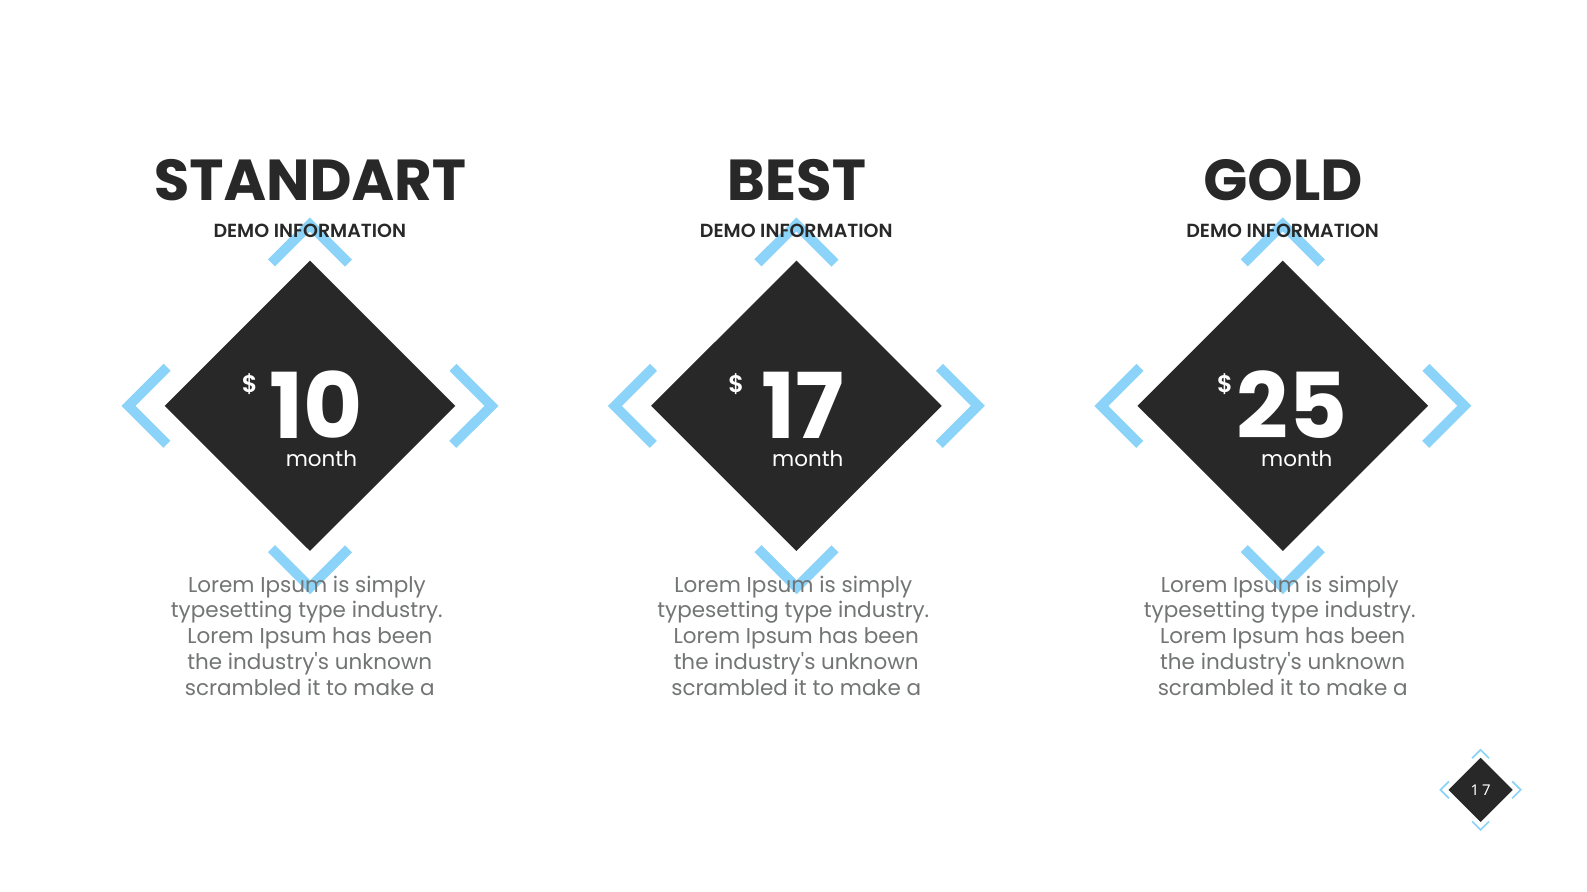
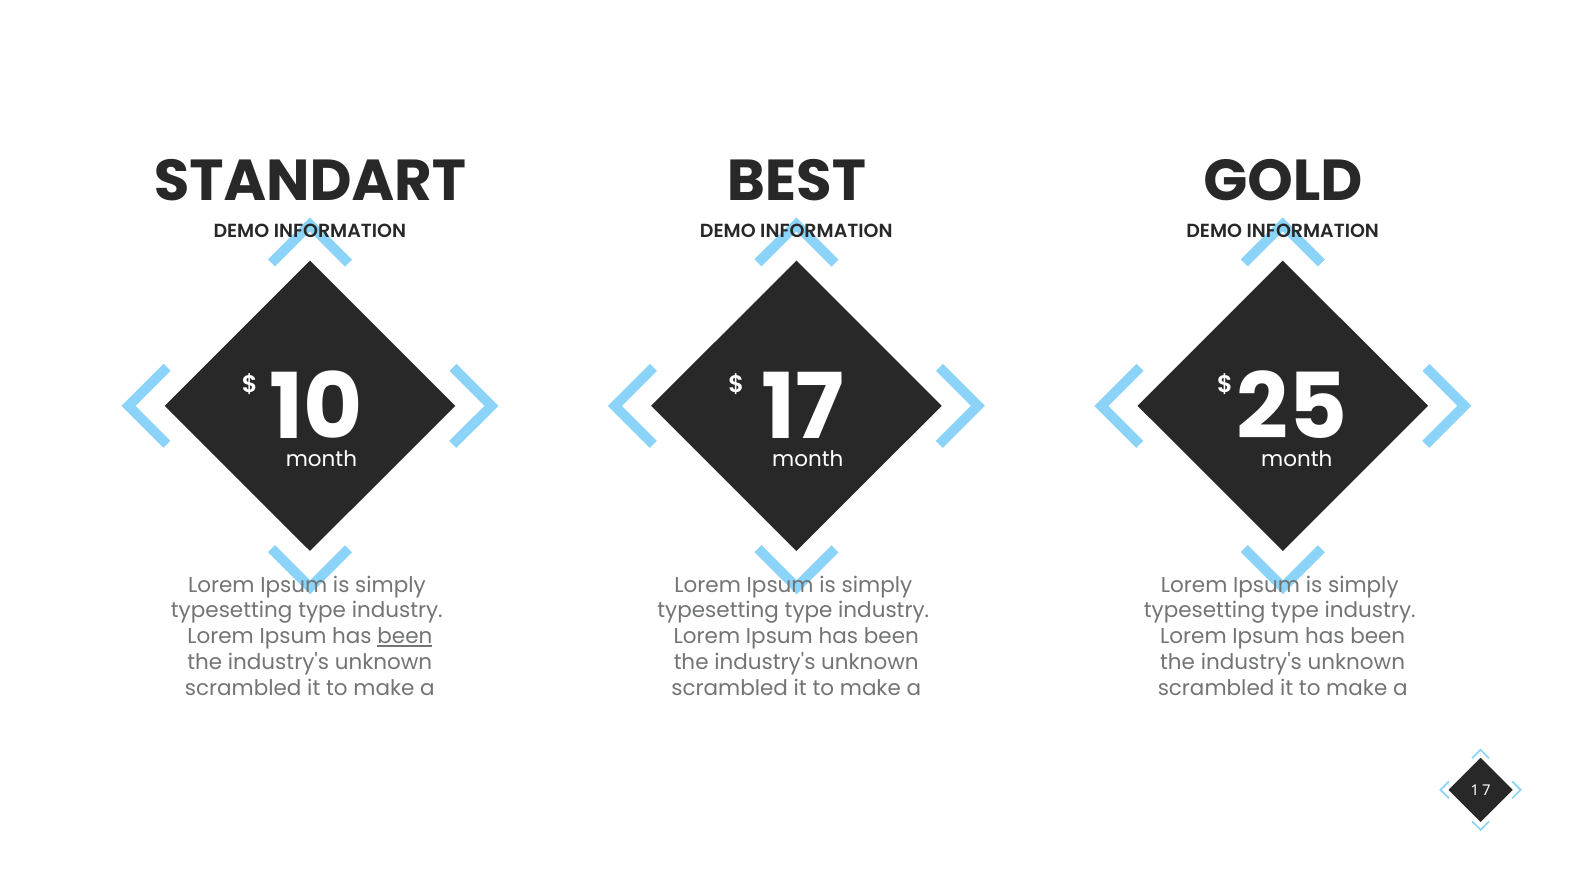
been at (405, 637) underline: none -> present
